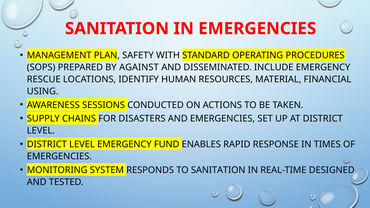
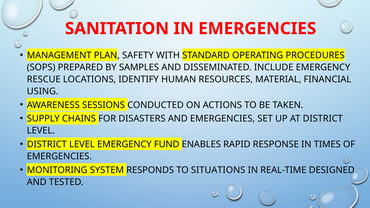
AGAINST: AGAINST -> SAMPLES
TO SANITATION: SANITATION -> SITUATIONS
